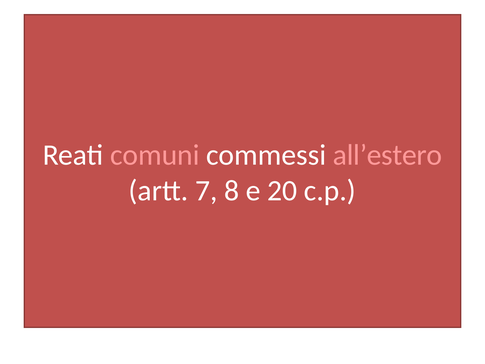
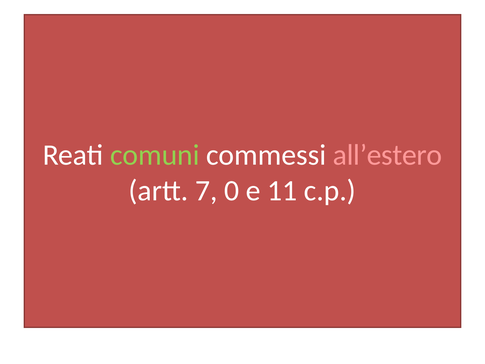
comuni colour: pink -> light green
8: 8 -> 0
20: 20 -> 11
